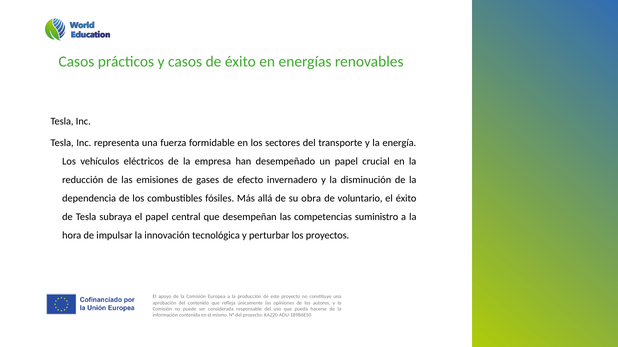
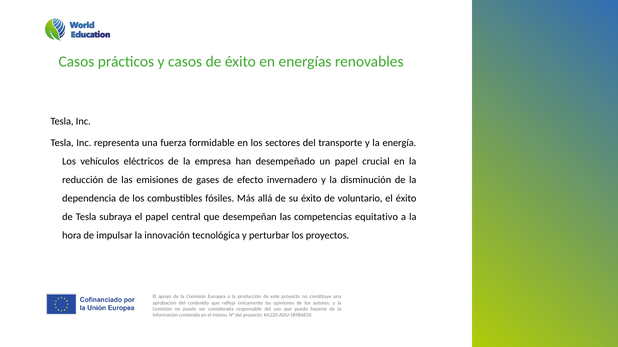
su obra: obra -> éxito
suministro: suministro -> equitativo
